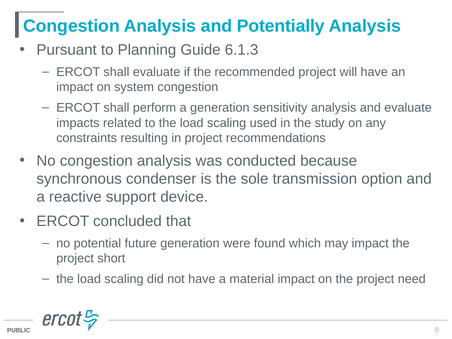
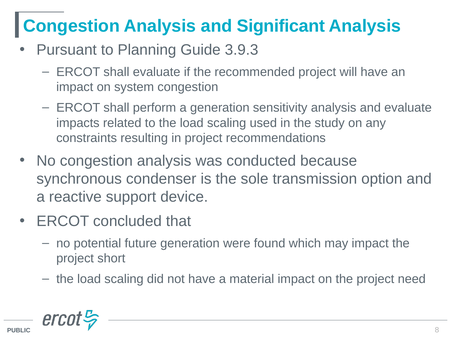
Potentially: Potentially -> Significant
6.1.3: 6.1.3 -> 3.9.3
